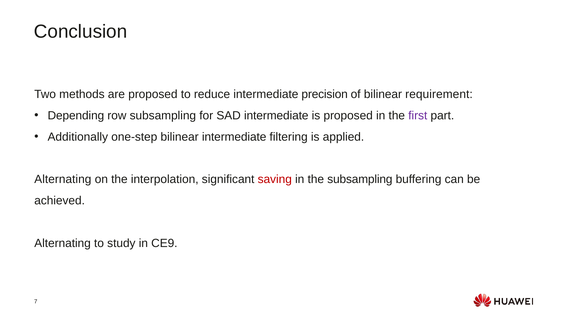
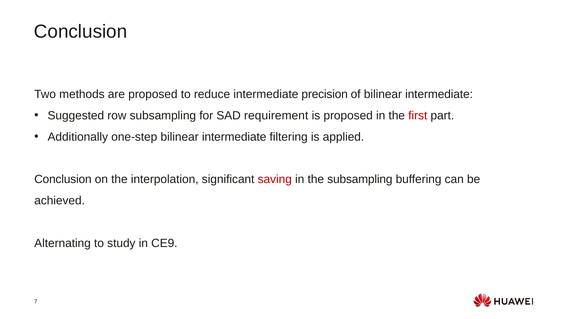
of bilinear requirement: requirement -> intermediate
Depending: Depending -> Suggested
SAD intermediate: intermediate -> requirement
first colour: purple -> red
Alternating at (63, 179): Alternating -> Conclusion
